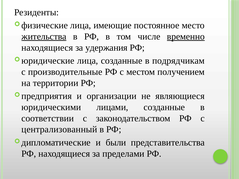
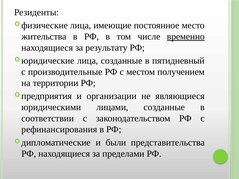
жительства underline: present -> none
удержания: удержания -> результату
подрядчикам: подрядчикам -> пятидневный
централизованный: централизованный -> рефинансирования
